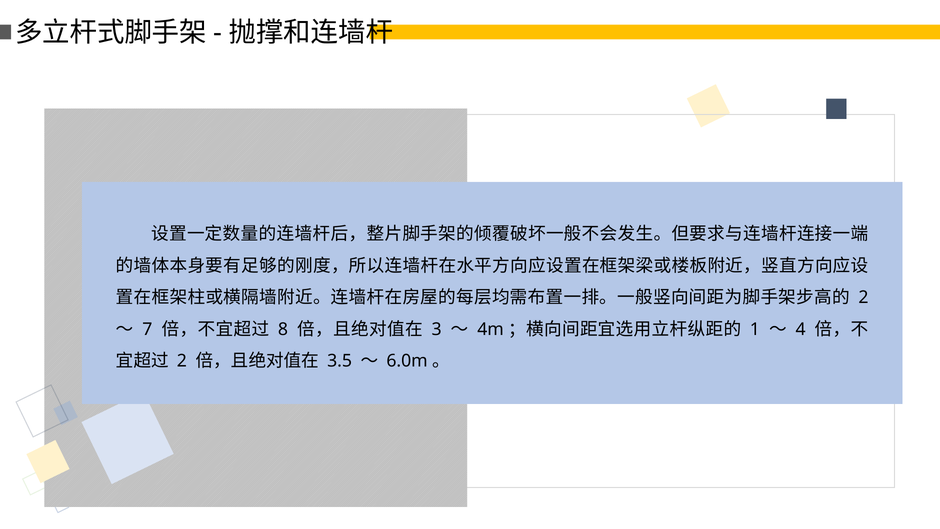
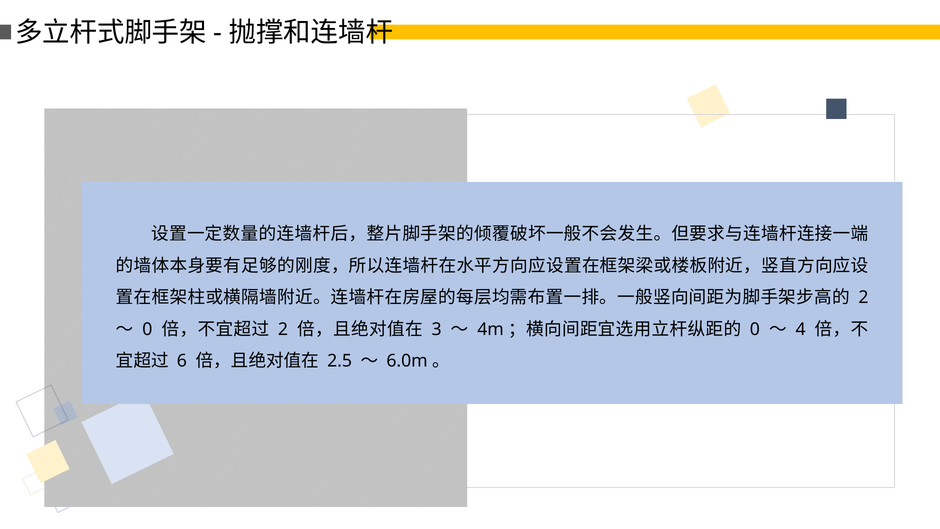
7 at (147, 329): 7 -> 0
8 at (283, 329): 8 -> 2
1 at (755, 329): 1 -> 0
2 at (182, 361): 2 -> 6
3.5: 3.5 -> 2.5
